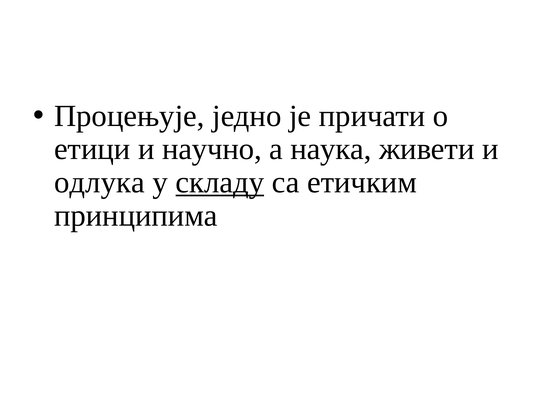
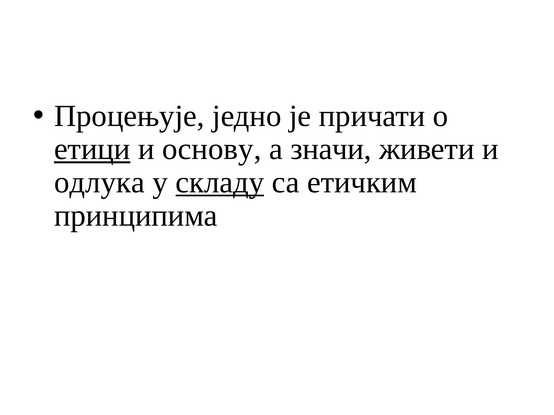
етици underline: none -> present
научно: научно -> основу
наукa: наукa -> значи
